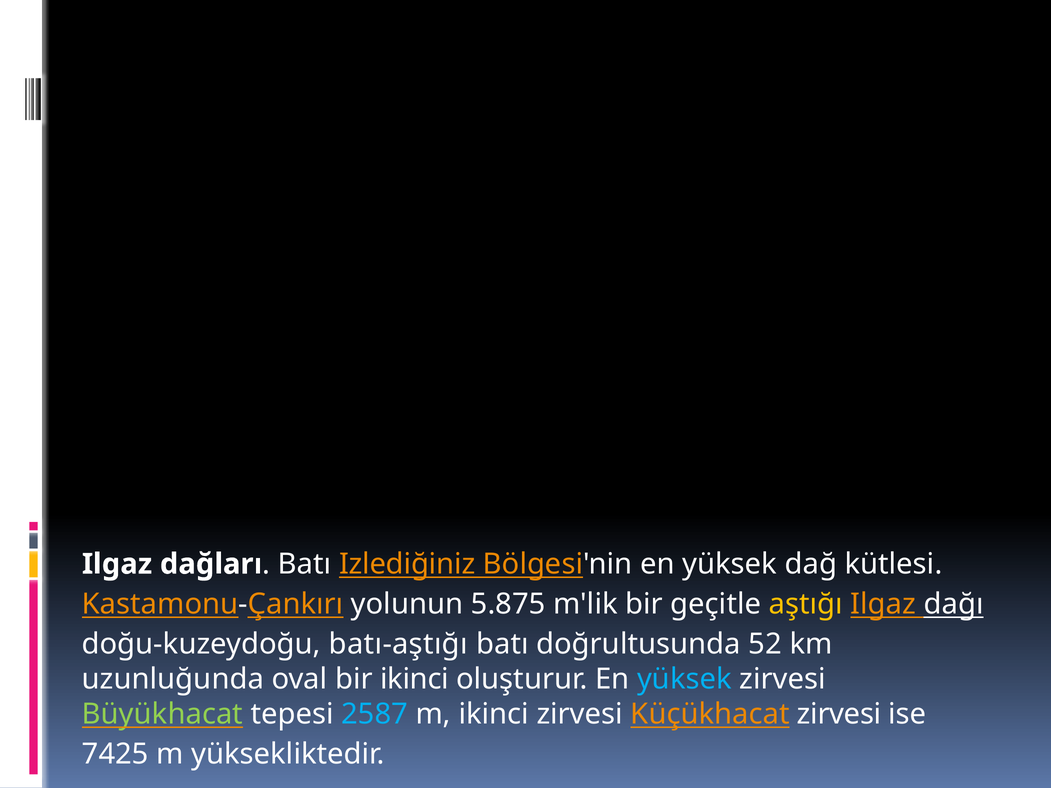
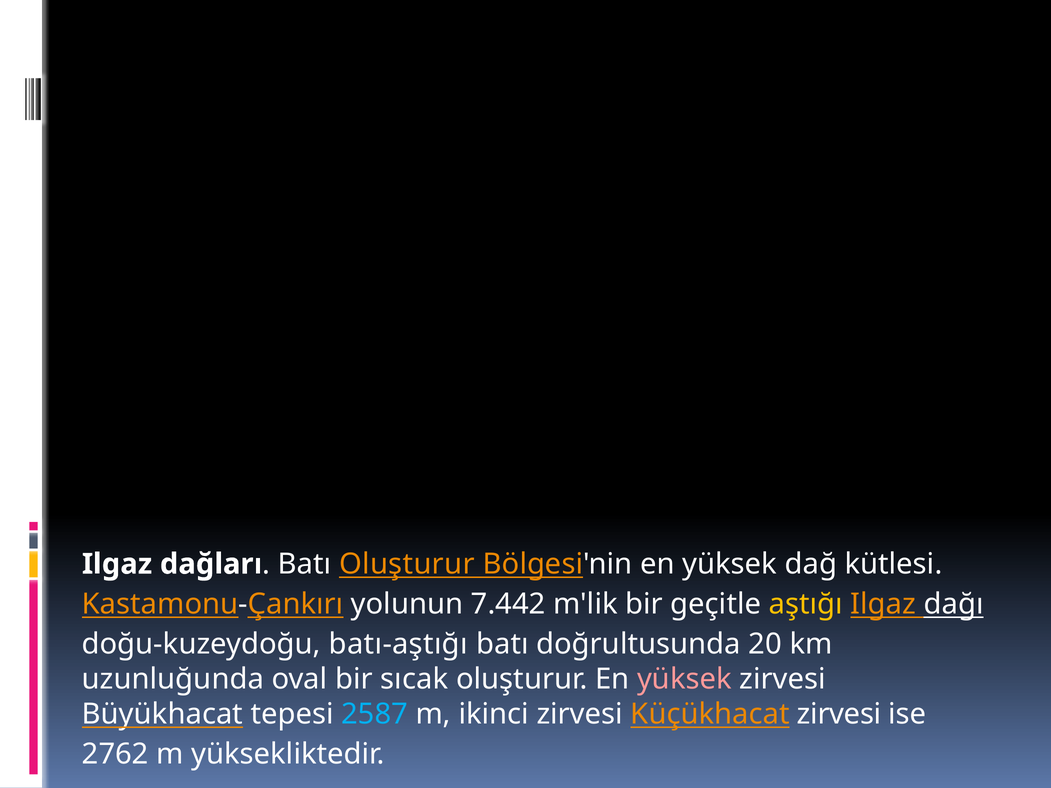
Batı Izlediğiniz: Izlediğiniz -> Oluşturur
5.875: 5.875 -> 7.442
52: 52 -> 20
bir ikinci: ikinci -> sıcak
yüksek at (684, 679) colour: light blue -> pink
Büyükhacat colour: light green -> white
7425: 7425 -> 2762
